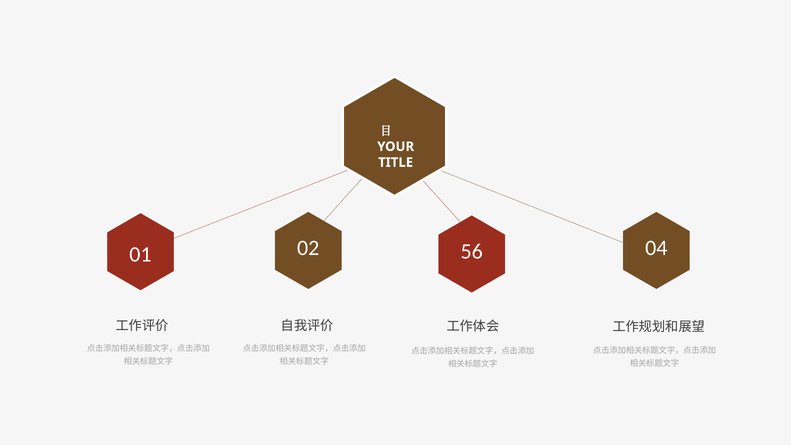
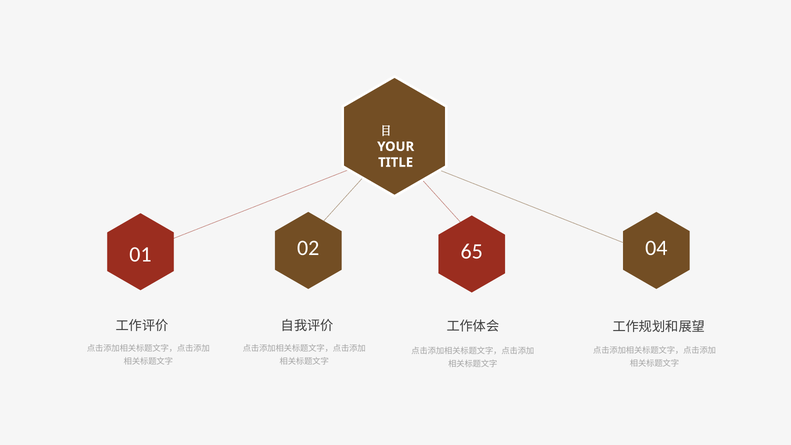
56: 56 -> 65
